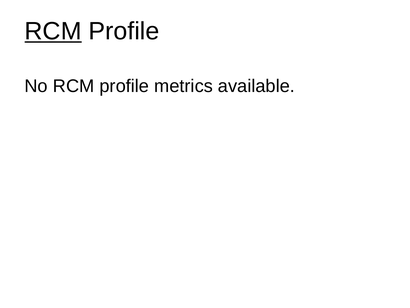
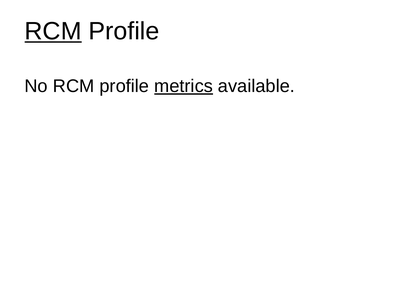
metrics underline: none -> present
